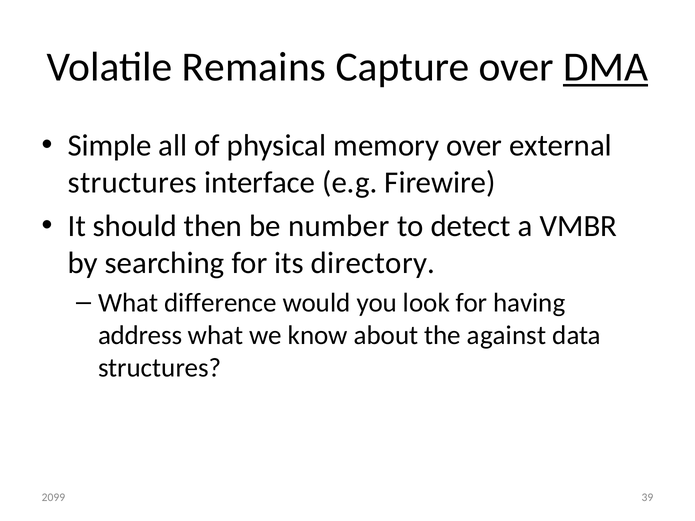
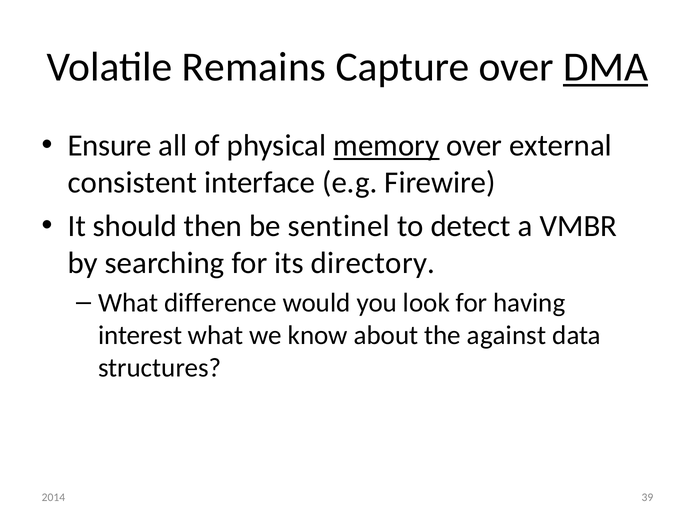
Simple: Simple -> Ensure
memory underline: none -> present
structures at (132, 183): structures -> consistent
number: number -> sentinel
address: address -> interest
2099: 2099 -> 2014
